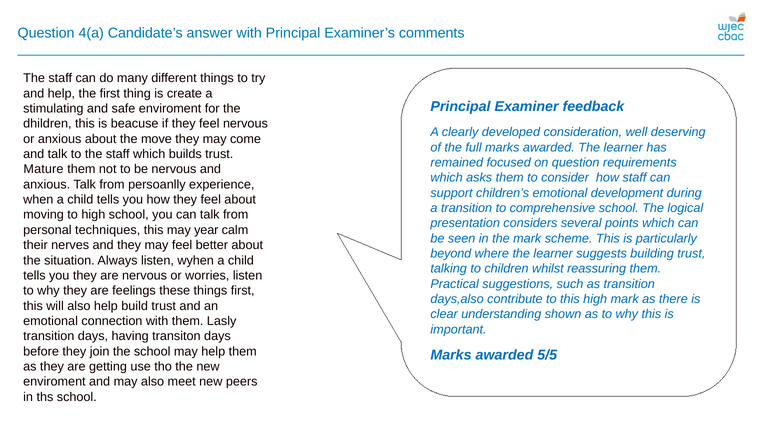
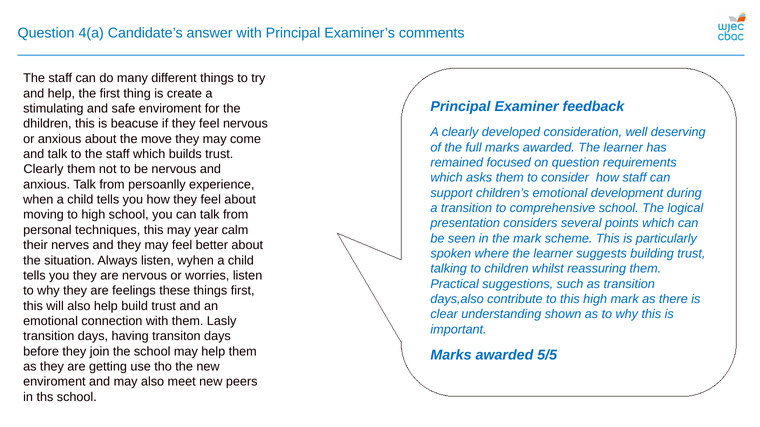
Mature at (43, 169): Mature -> Clearly
beyond: beyond -> spoken
